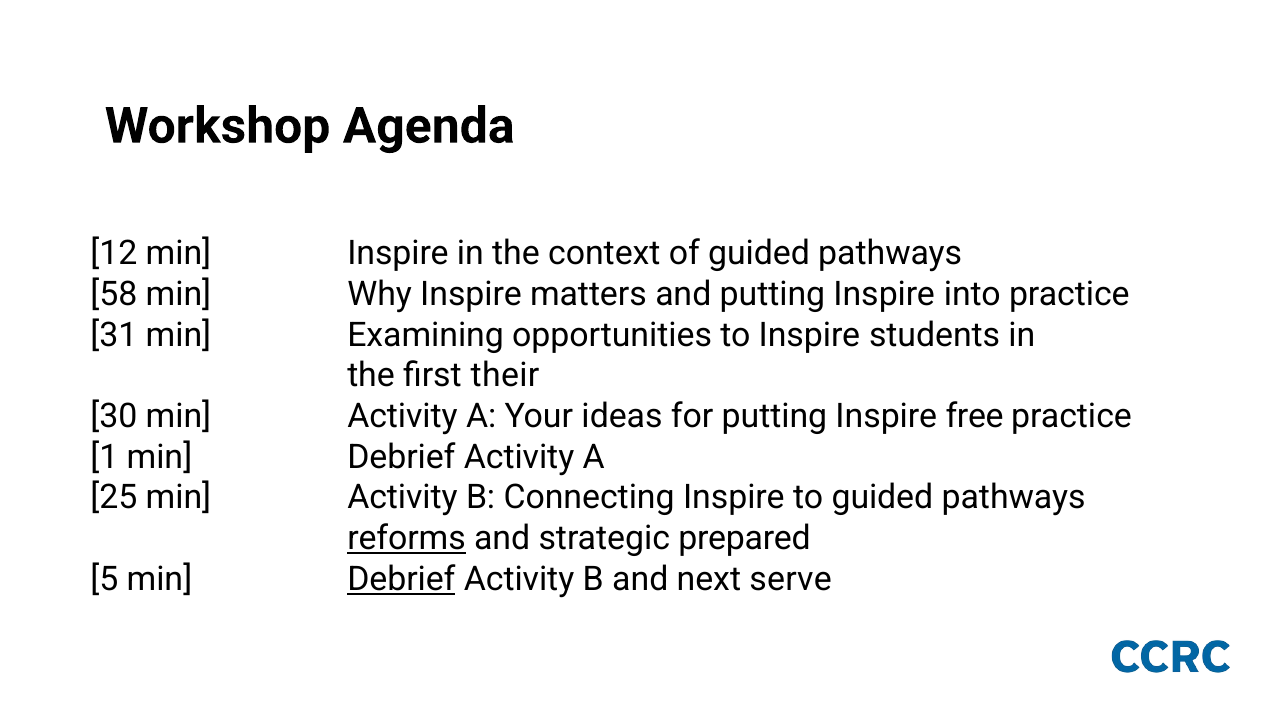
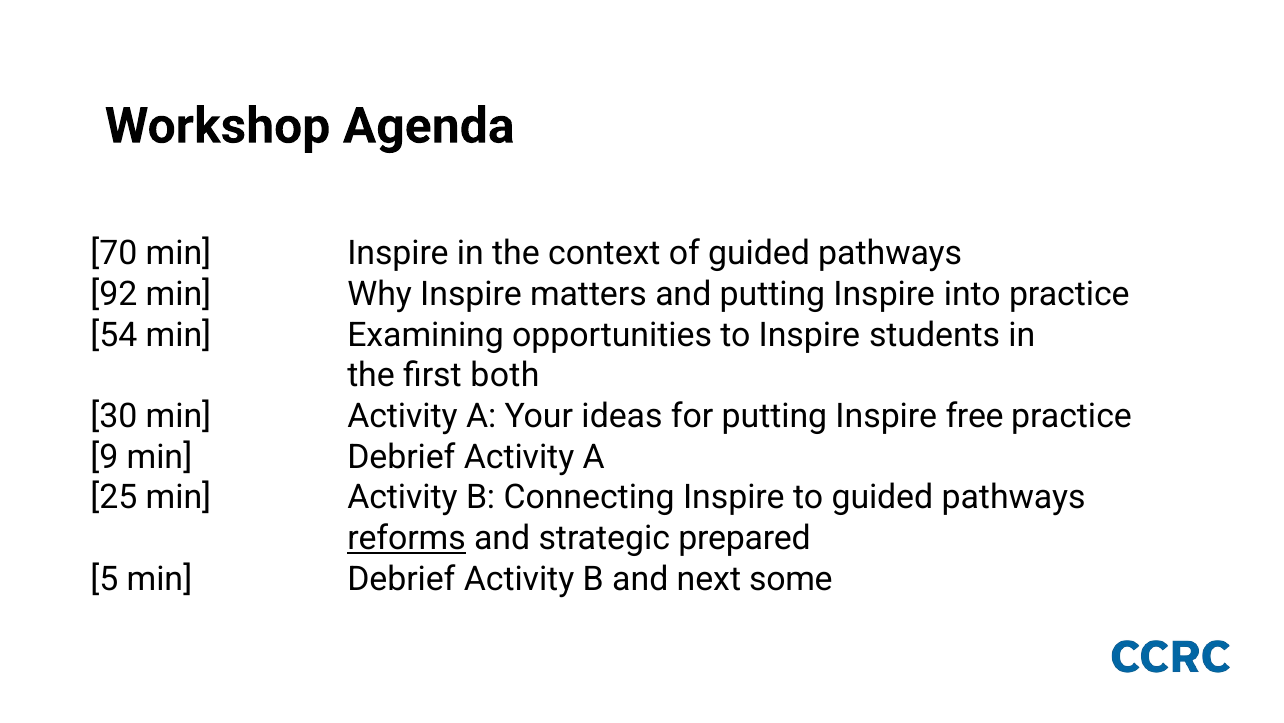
12: 12 -> 70
58: 58 -> 92
31: 31 -> 54
their: their -> both
1: 1 -> 9
Debrief at (401, 579) underline: present -> none
serve: serve -> some
